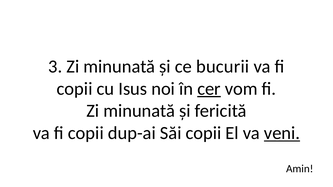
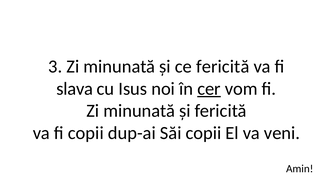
ce bucurii: bucurii -> fericită
copii at (75, 89): copii -> slava
veni underline: present -> none
